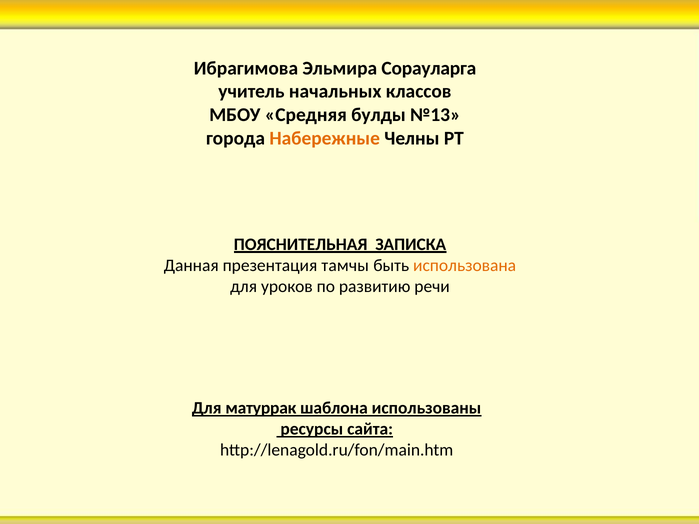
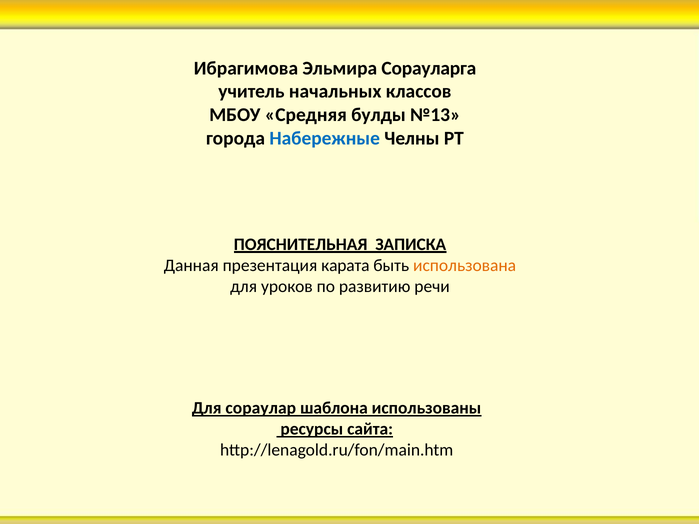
Набережные colour: orange -> blue
тамчы: тамчы -> карата
матуррак: матуррак -> сораулар
